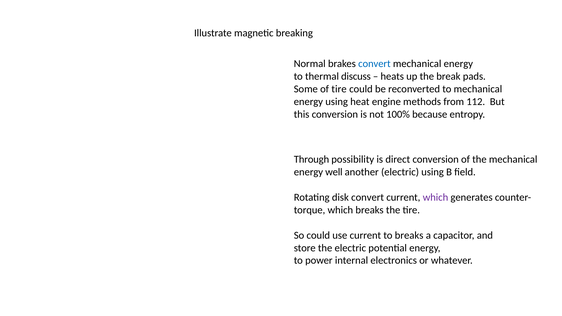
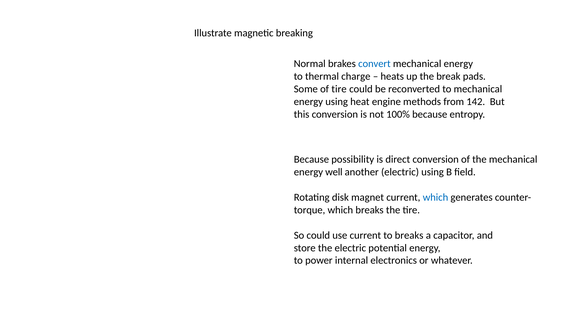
discuss: discuss -> charge
112: 112 -> 142
Through at (311, 159): Through -> Because
disk convert: convert -> magnet
which at (435, 197) colour: purple -> blue
